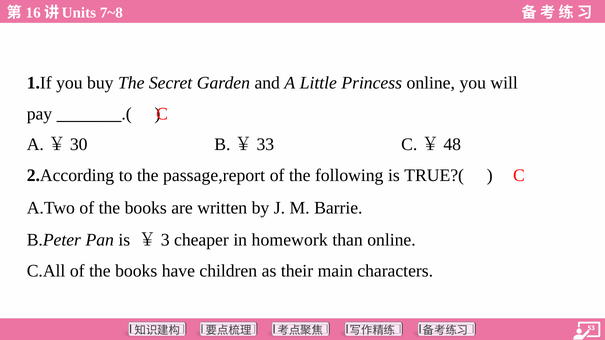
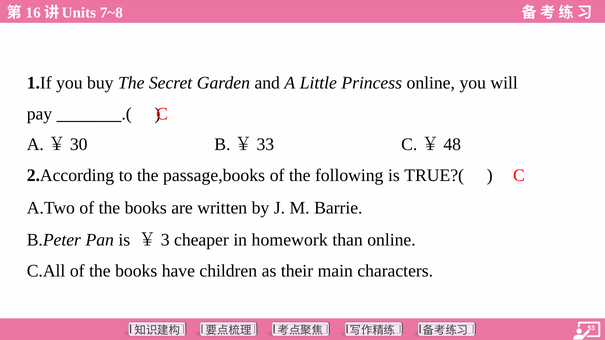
passage,report: passage,report -> passage,books
